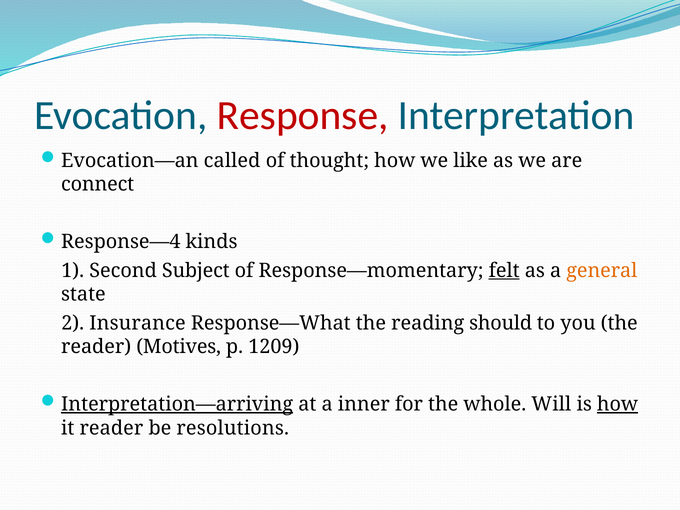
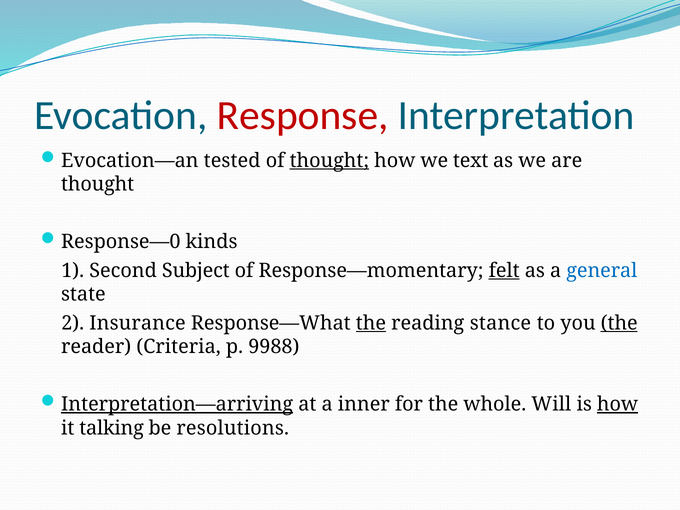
called: called -> tested
thought at (329, 161) underline: none -> present
like: like -> text
connect at (98, 184): connect -> thought
Response—4: Response—4 -> Response—0
general colour: orange -> blue
the at (371, 323) underline: none -> present
should: should -> stance
the at (619, 323) underline: none -> present
Motives: Motives -> Criteria
1209: 1209 -> 9988
it reader: reader -> talking
